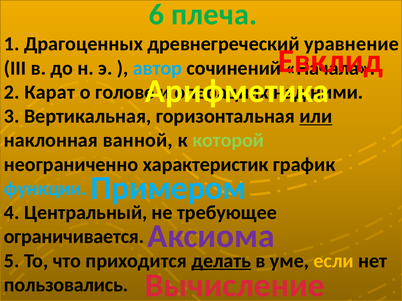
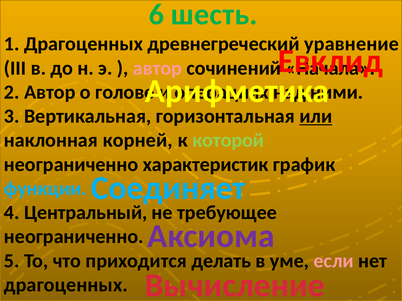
плеча: плеча -> шесть
автор at (157, 68) colour: light blue -> pink
2 Карат: Карат -> Автор
ванной: ванной -> корней
Примером: Примером -> Соединяет
ограничивается at (74, 237): ограничивается -> неограниченно
делать underline: present -> none
если colour: yellow -> pink
пользовались at (66, 285): пользовались -> драгоценных
